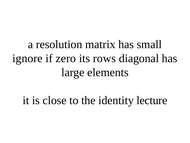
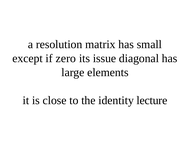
ignore: ignore -> except
rows: rows -> issue
